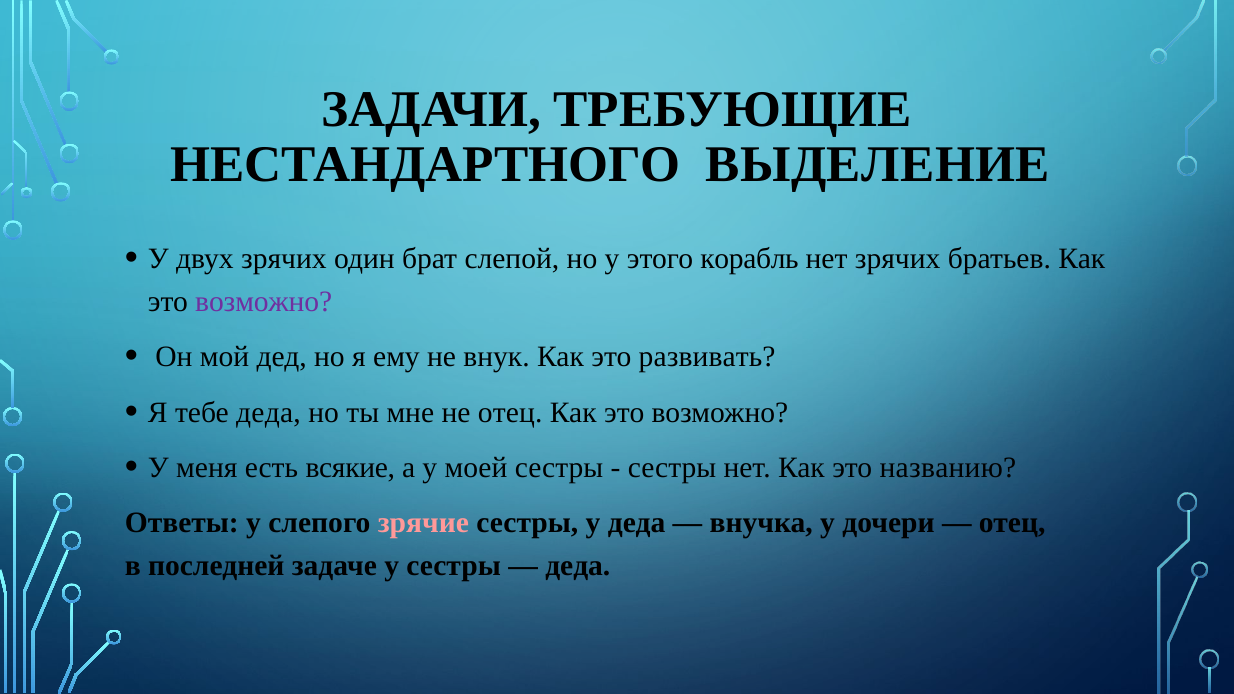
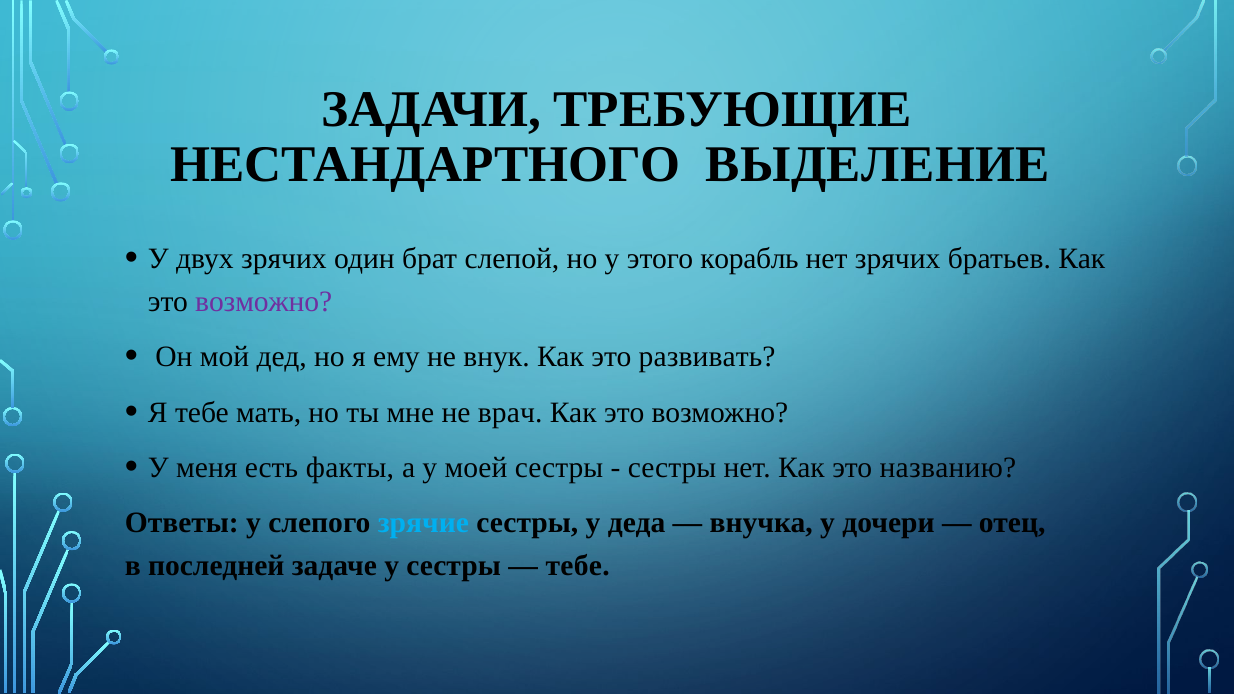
тебе деда: деда -> мать
не отец: отец -> врач
всякие: всякие -> факты
зрячие colour: pink -> light blue
деда at (578, 566): деда -> тебе
